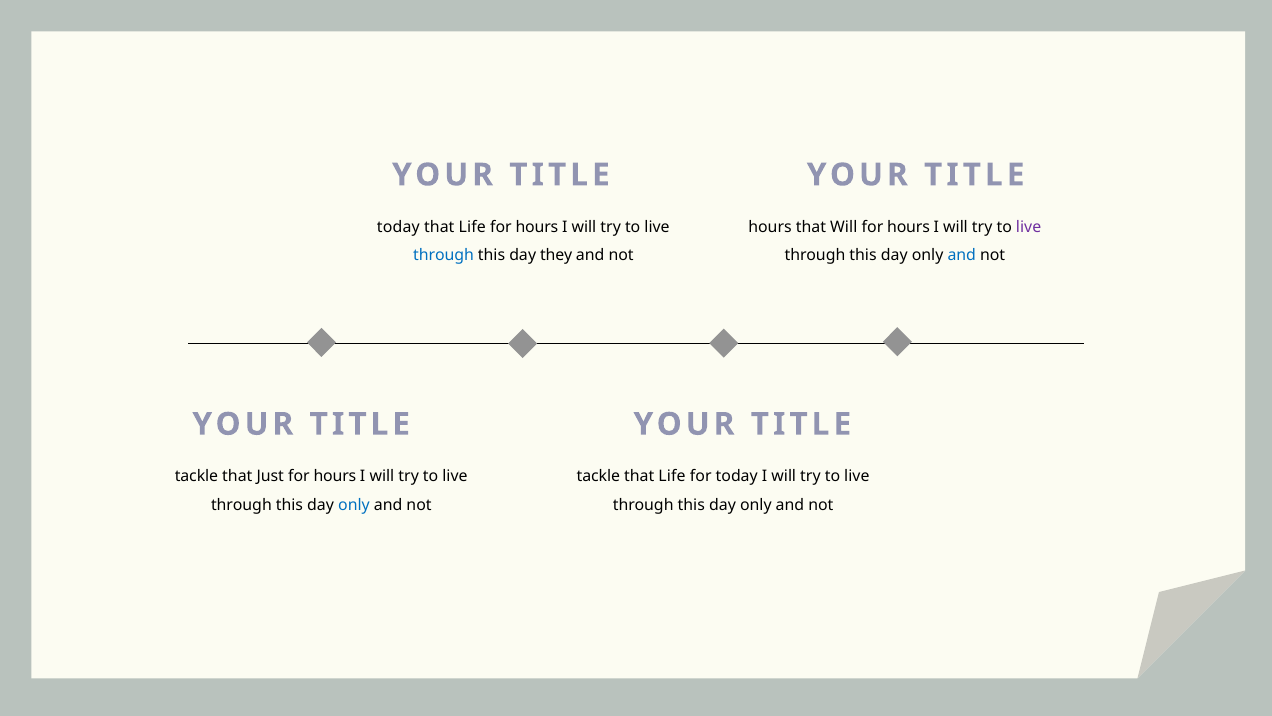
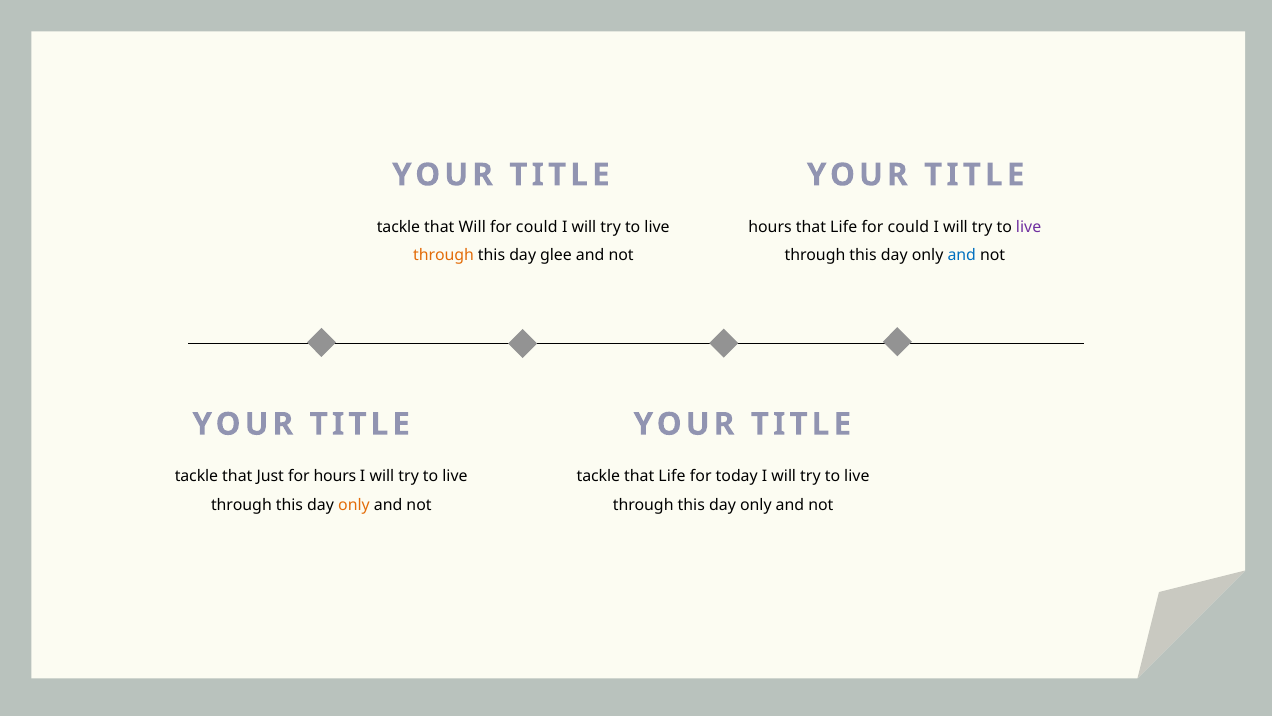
today at (398, 227): today -> tackle
Life at (472, 227): Life -> Will
hours at (537, 227): hours -> could
hours that Will: Will -> Life
hours at (909, 227): hours -> could
through at (443, 255) colour: blue -> orange
they: they -> glee
only at (354, 505) colour: blue -> orange
